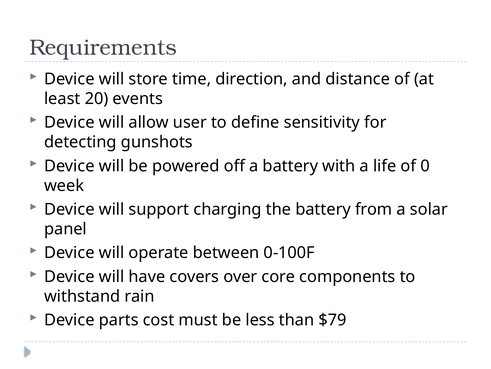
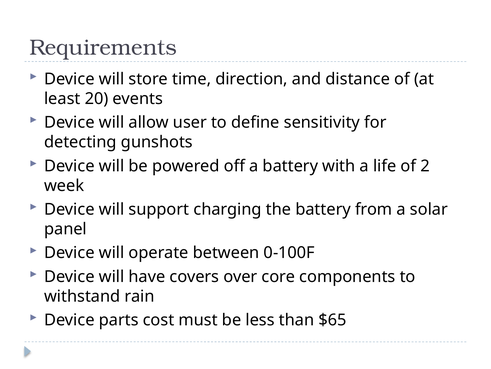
0: 0 -> 2
$79: $79 -> $65
